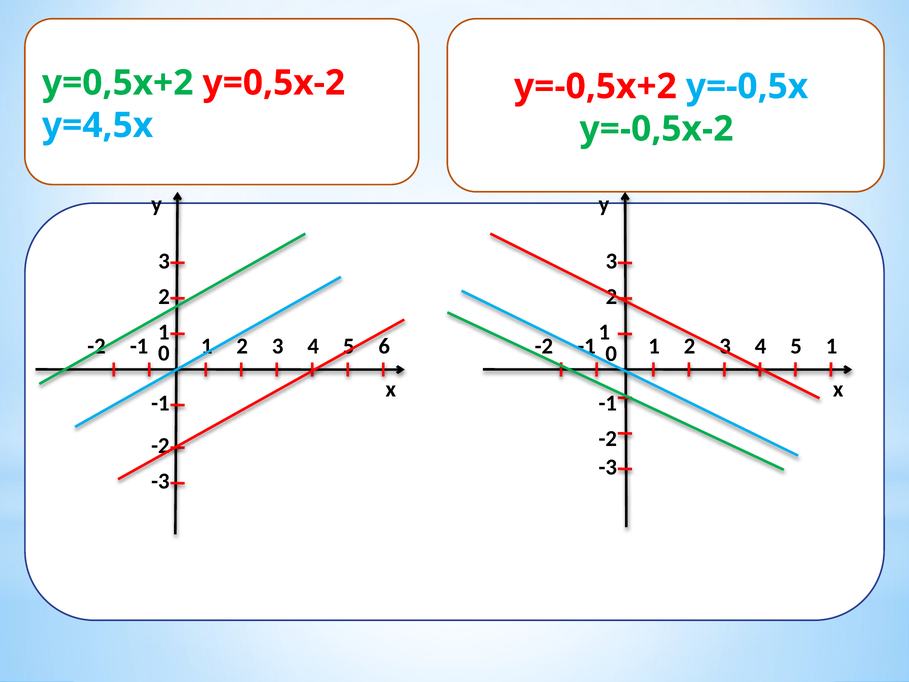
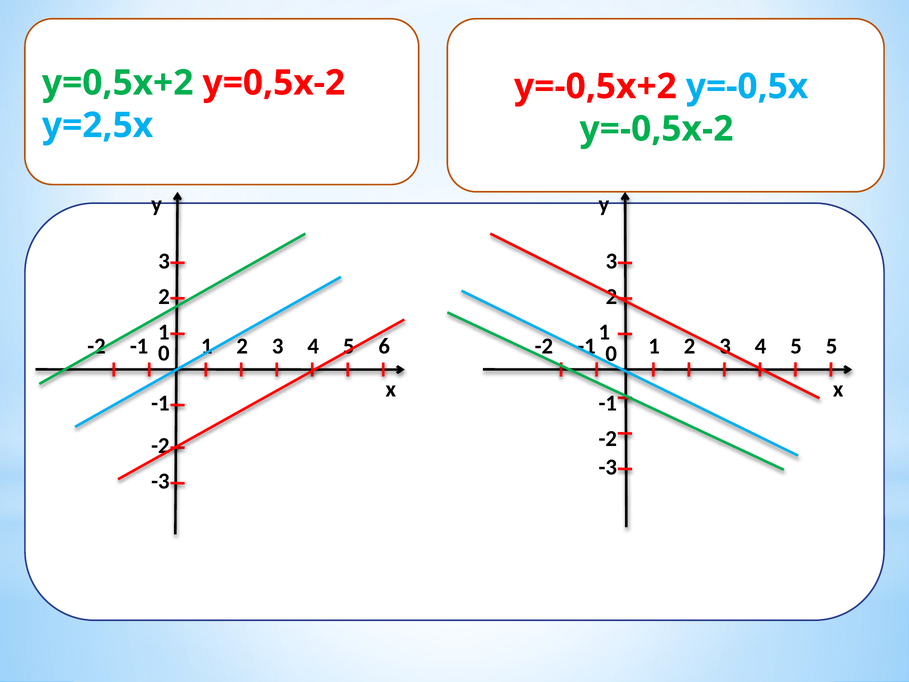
y=4,5x: y=4,5x -> y=2,5x
1 at (832, 346): 1 -> 5
